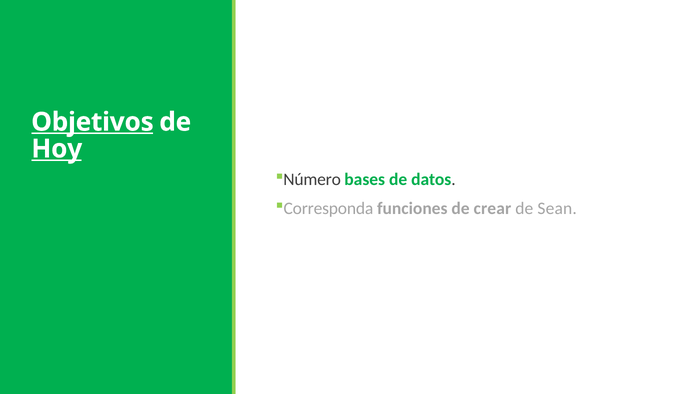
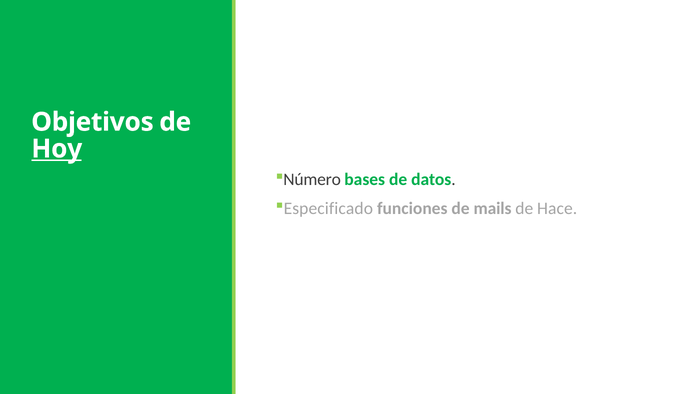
Objetivos underline: present -> none
Corresponda: Corresponda -> Especificado
crear: crear -> mails
Sean: Sean -> Hace
